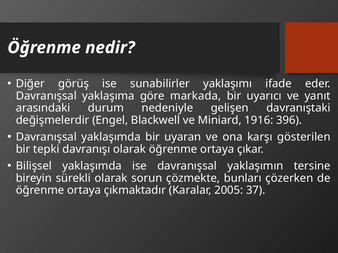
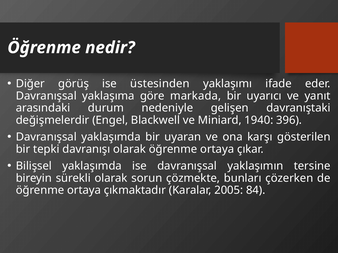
sunabilirler: sunabilirler -> üstesinden
1916: 1916 -> 1940
37: 37 -> 84
